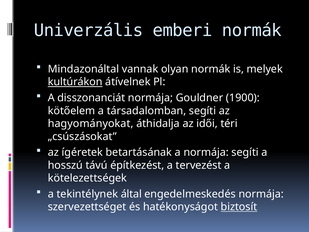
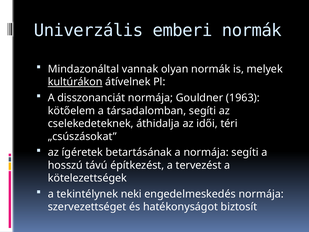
1900: 1900 -> 1963
hagyományokat: hagyományokat -> cselekedeteknek
által: által -> neki
biztosít underline: present -> none
